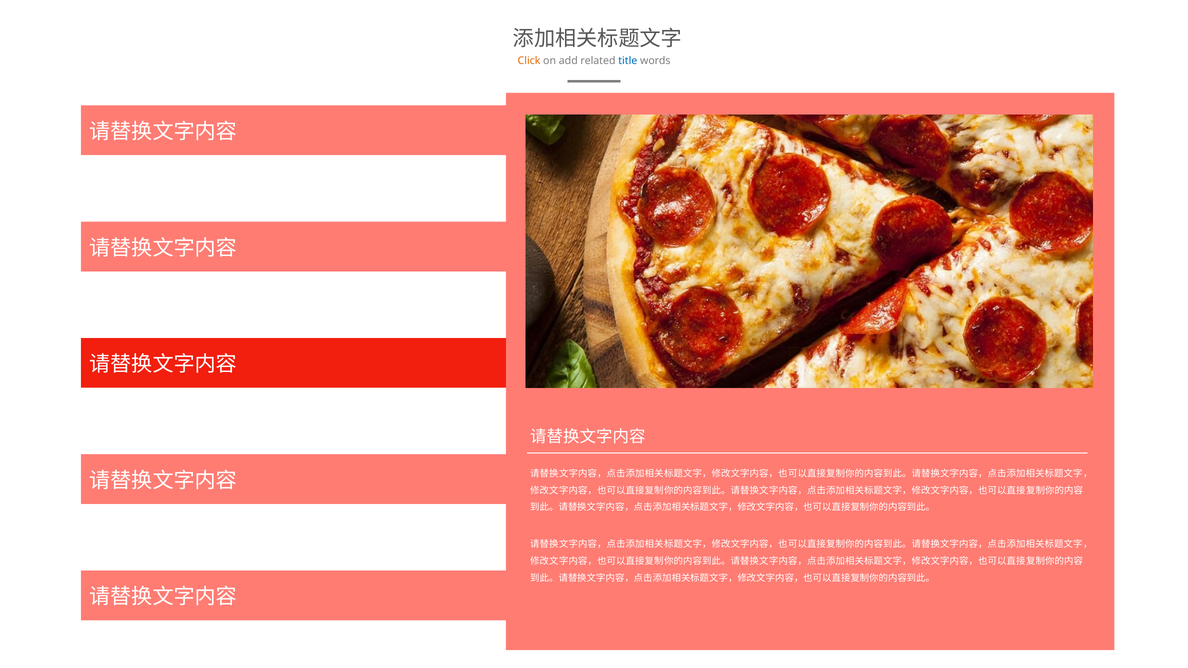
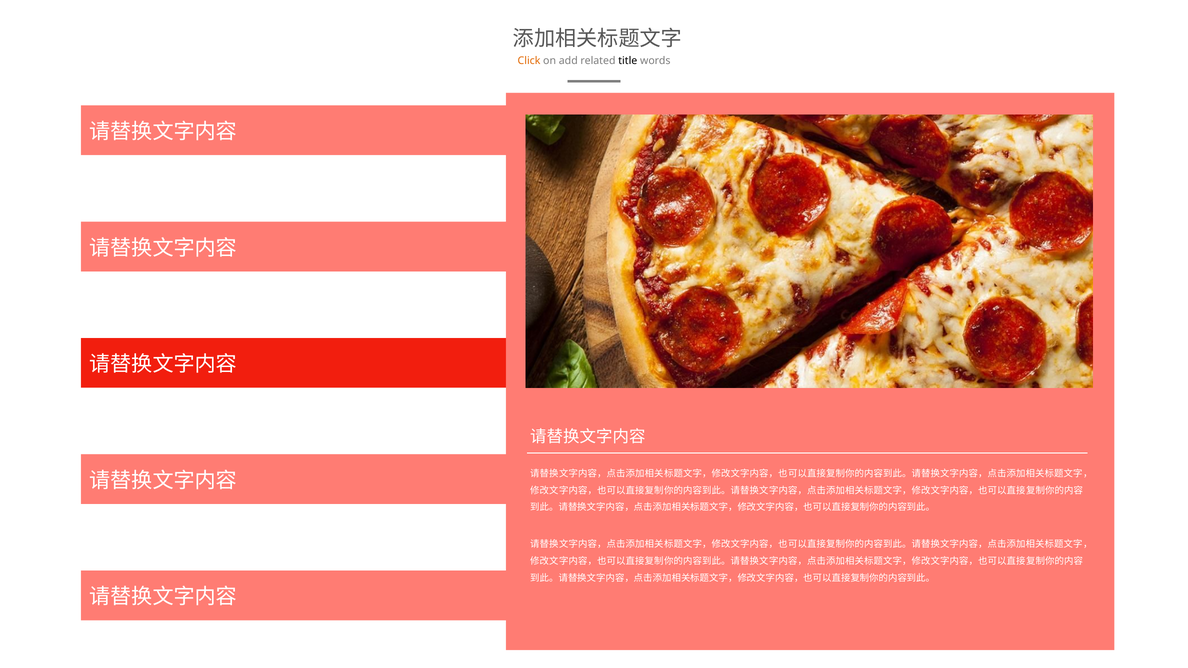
title colour: blue -> black
